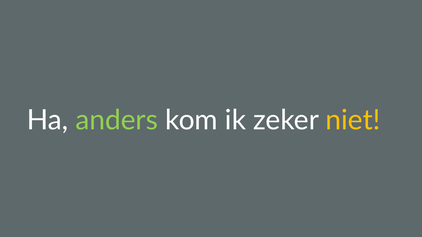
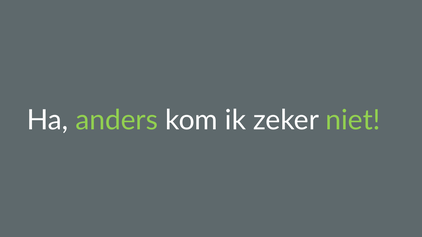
niet colour: yellow -> light green
